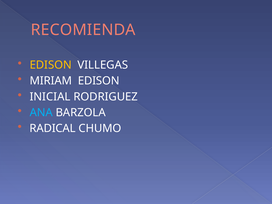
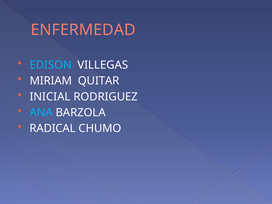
RECOMIENDA: RECOMIENDA -> ENFERMEDAD
EDISON at (51, 65) colour: yellow -> light blue
MIRIAM EDISON: EDISON -> QUITAR
